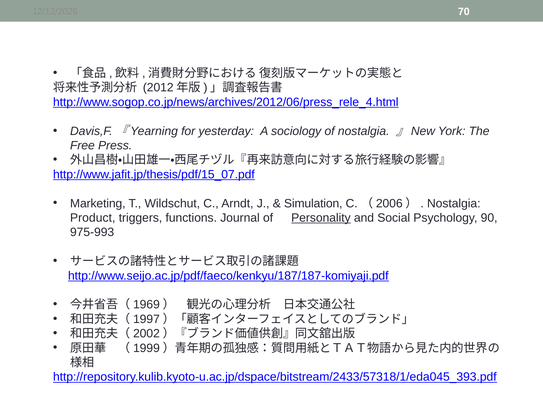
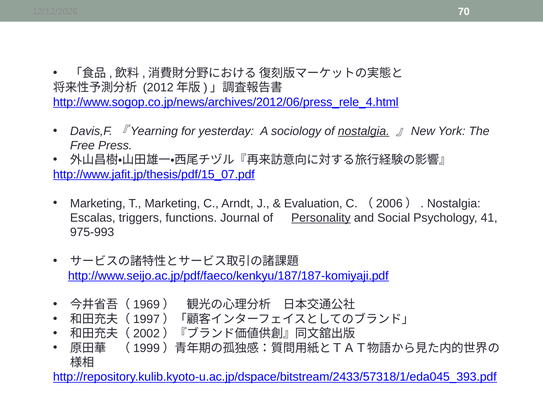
nostalgia at (364, 131) underline: none -> present
T Wildschut: Wildschut -> Marketing
Simulation: Simulation -> Evaluation
Product: Product -> Escalas
90: 90 -> 41
